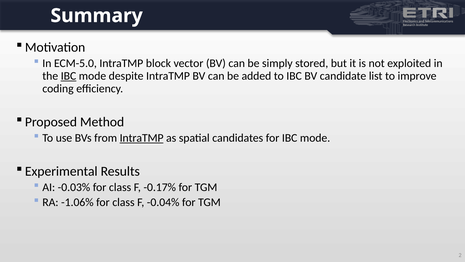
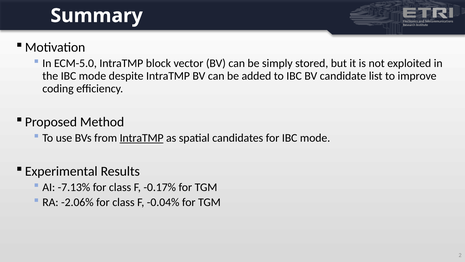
IBC at (68, 76) underline: present -> none
-0.03%: -0.03% -> -7.13%
-1.06%: -1.06% -> -2.06%
